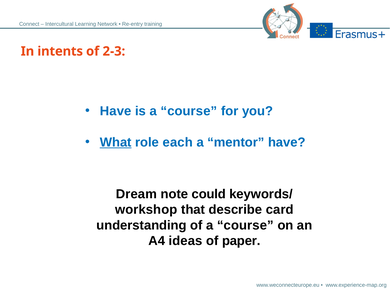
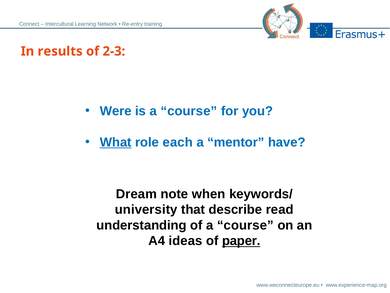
intents: intents -> results
Have at (116, 111): Have -> Were
could: could -> when
workshop: workshop -> university
card: card -> read
paper underline: none -> present
